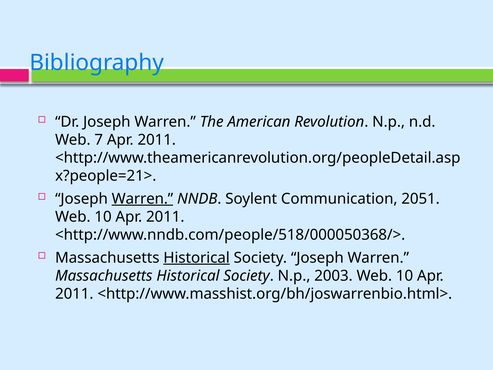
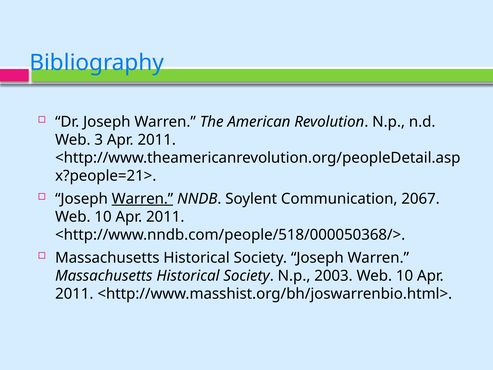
7: 7 -> 3
2051: 2051 -> 2067
Historical at (197, 258) underline: present -> none
